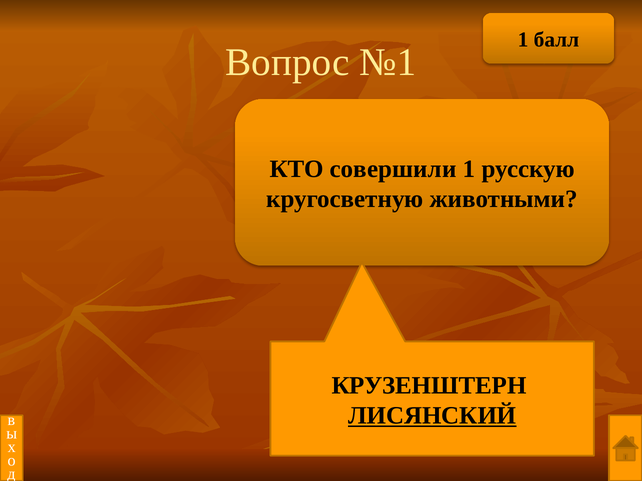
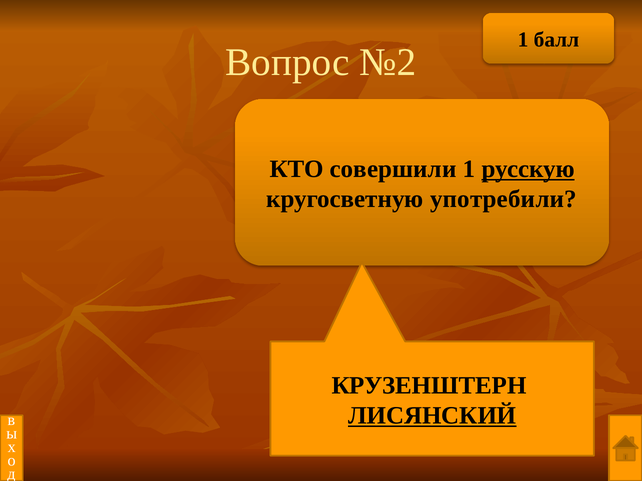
№1: №1 -> №2
русскую underline: none -> present
животными: животными -> употребили
